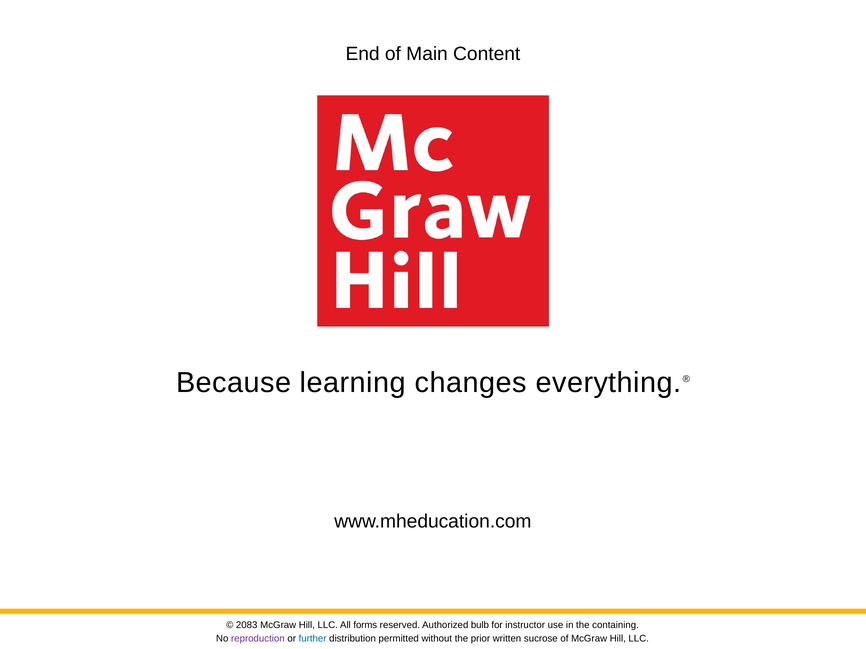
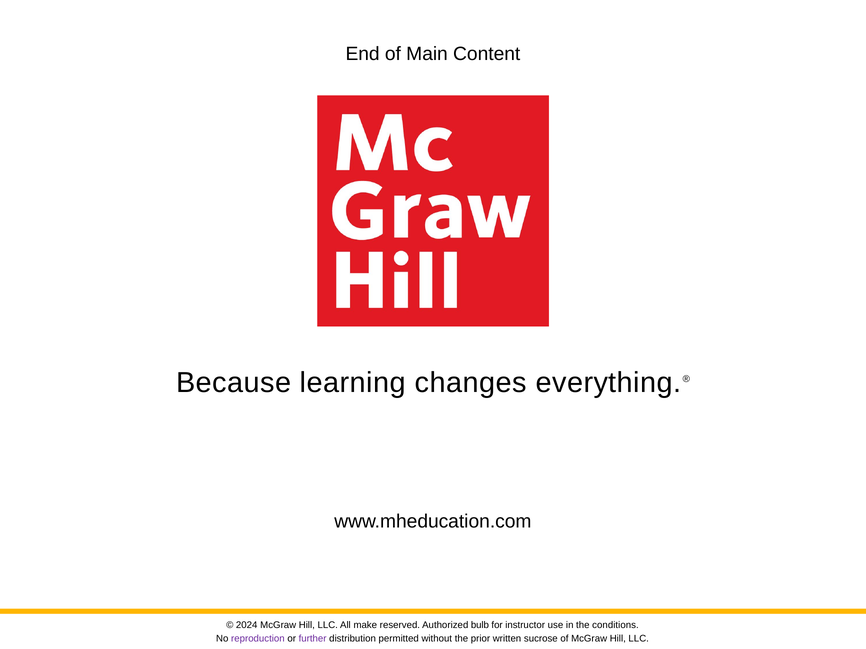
2083: 2083 -> 2024
forms: forms -> make
containing: containing -> conditions
further colour: blue -> purple
